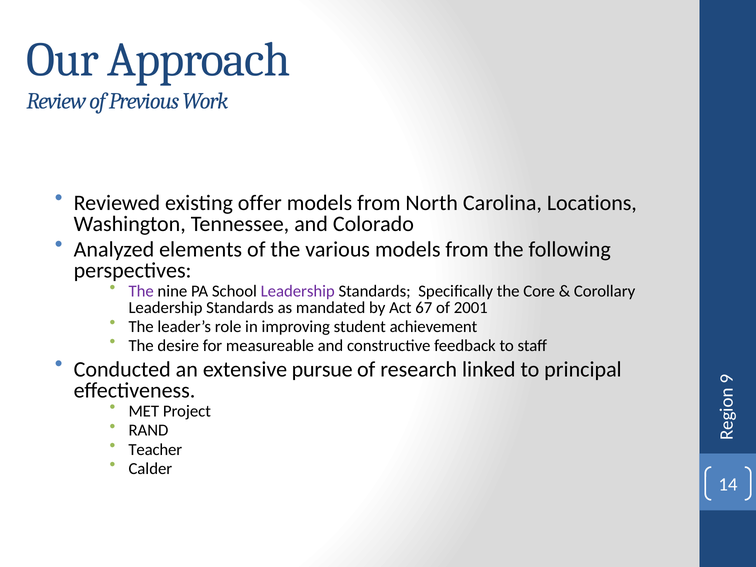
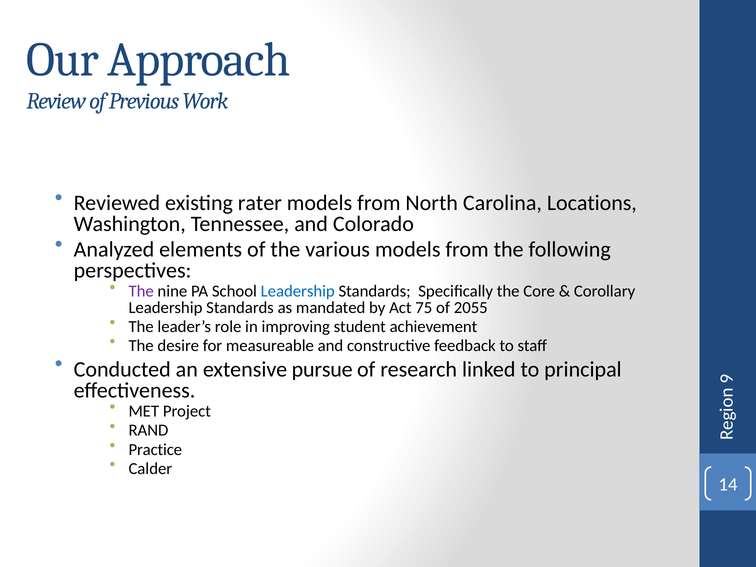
offer: offer -> rater
Leadership at (298, 291) colour: purple -> blue
67: 67 -> 75
2001: 2001 -> 2055
Teacher: Teacher -> Practice
